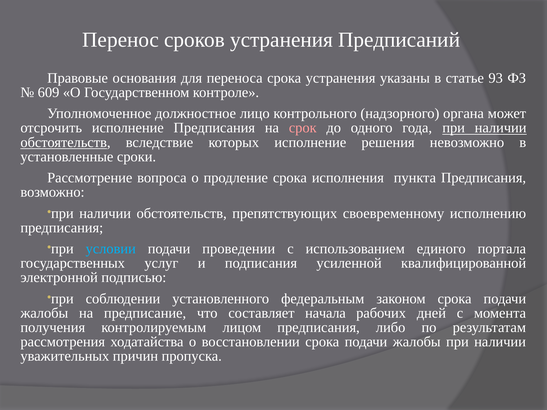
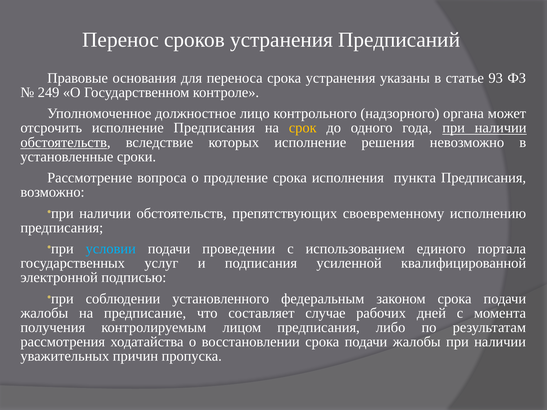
609: 609 -> 249
срок colour: pink -> yellow
начала: начала -> случае
